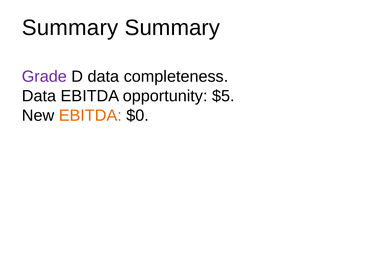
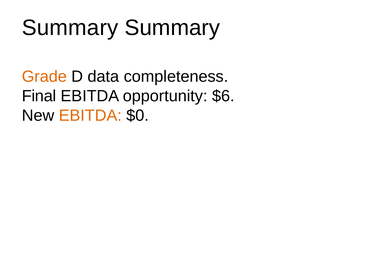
Grade colour: purple -> orange
Data at (39, 96): Data -> Final
$5: $5 -> $6
